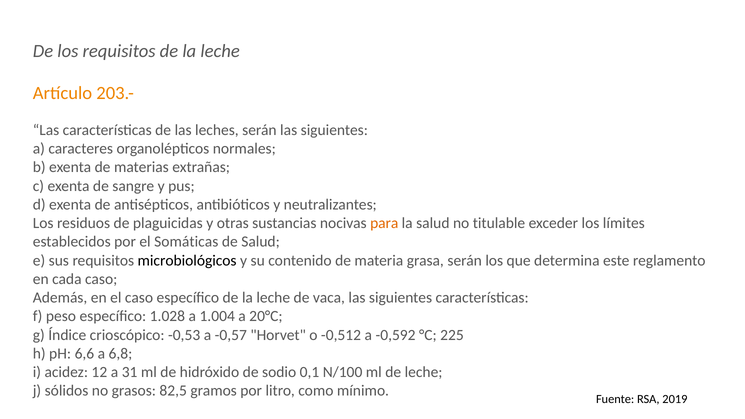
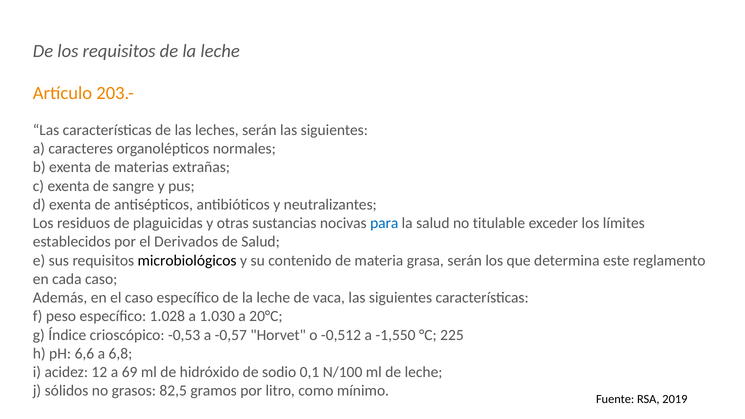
para colour: orange -> blue
Somáticas: Somáticas -> Derivados
1.004: 1.004 -> 1.030
-0,592: -0,592 -> -1,550
31: 31 -> 69
